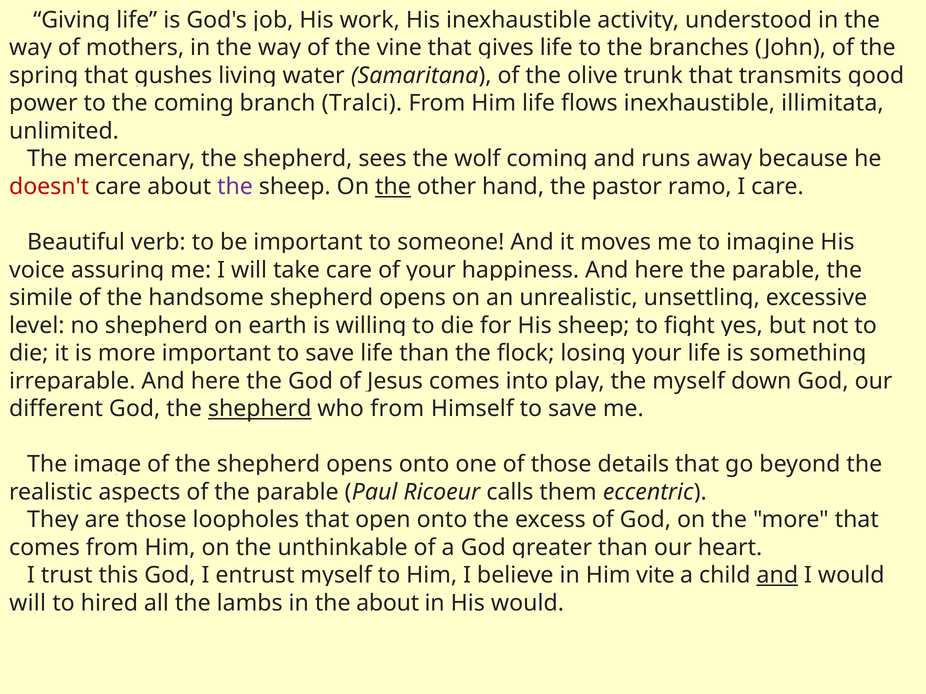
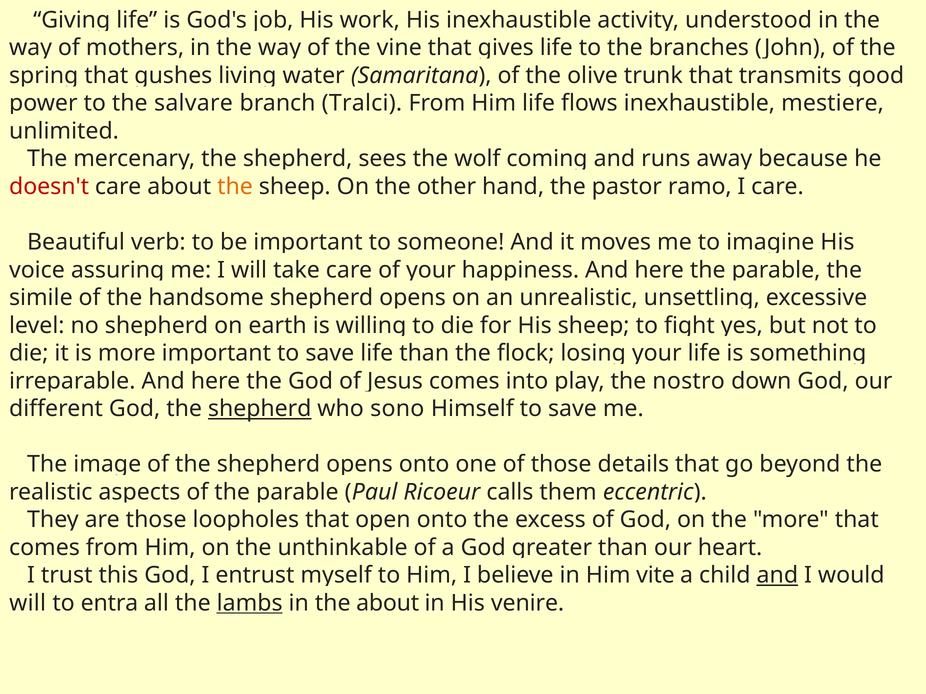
the coming: coming -> salvare
illimitata: illimitata -> mestiere
the at (235, 187) colour: purple -> orange
the at (393, 187) underline: present -> none
myself at (689, 381): myself -> nostro
who from: from -> sono
hired: hired -> entra
lambs underline: none -> present
His would: would -> venire
